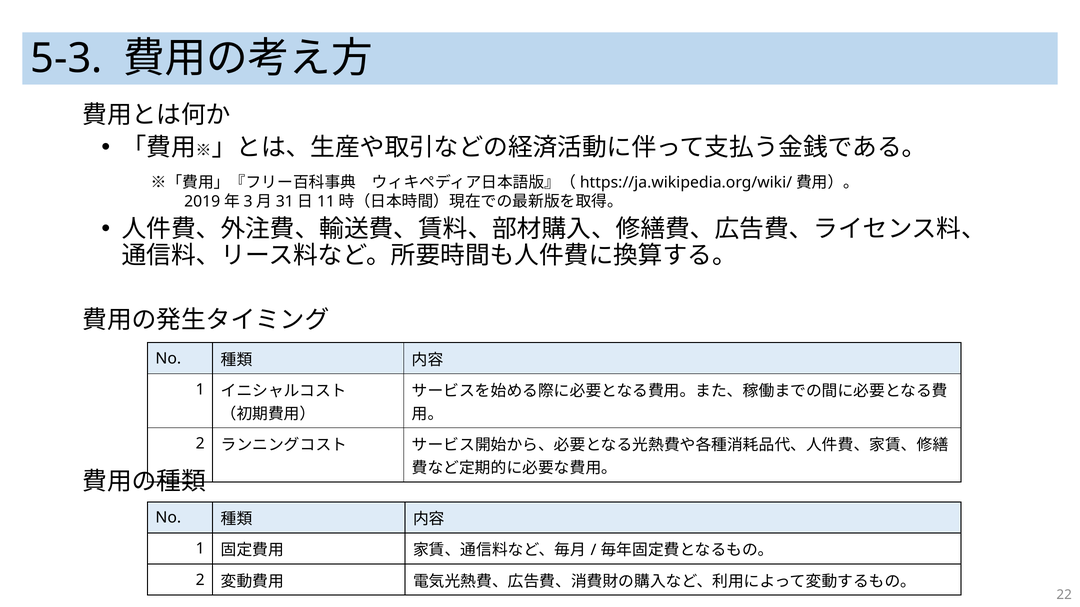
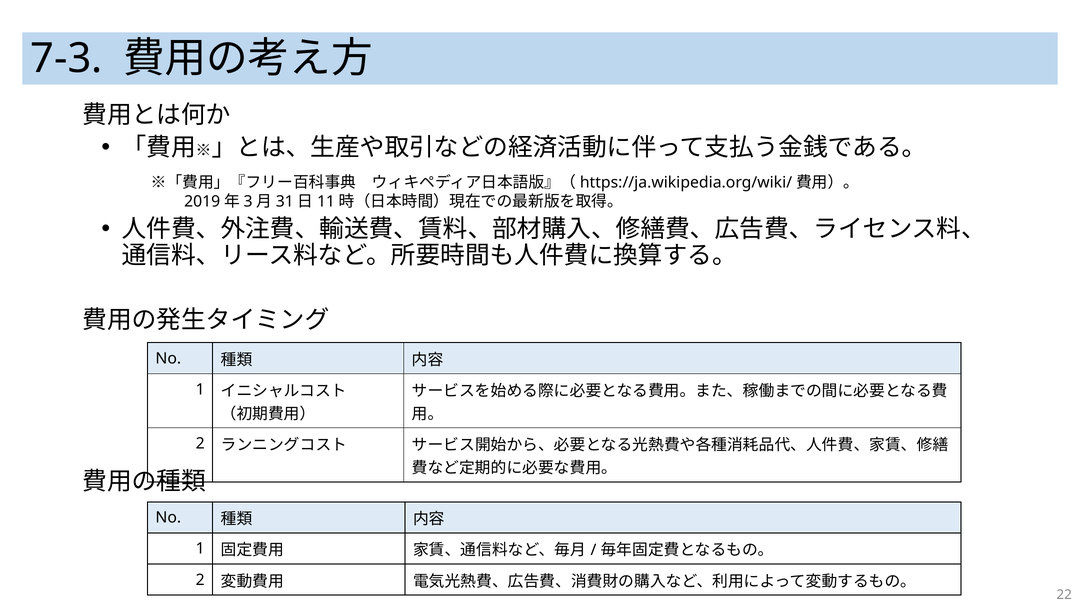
5-3: 5-3 -> 7-3
